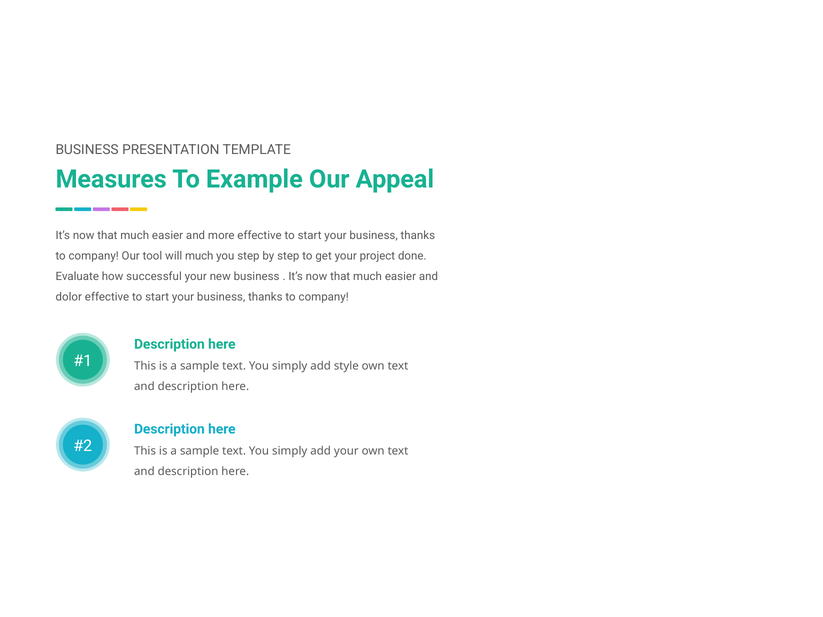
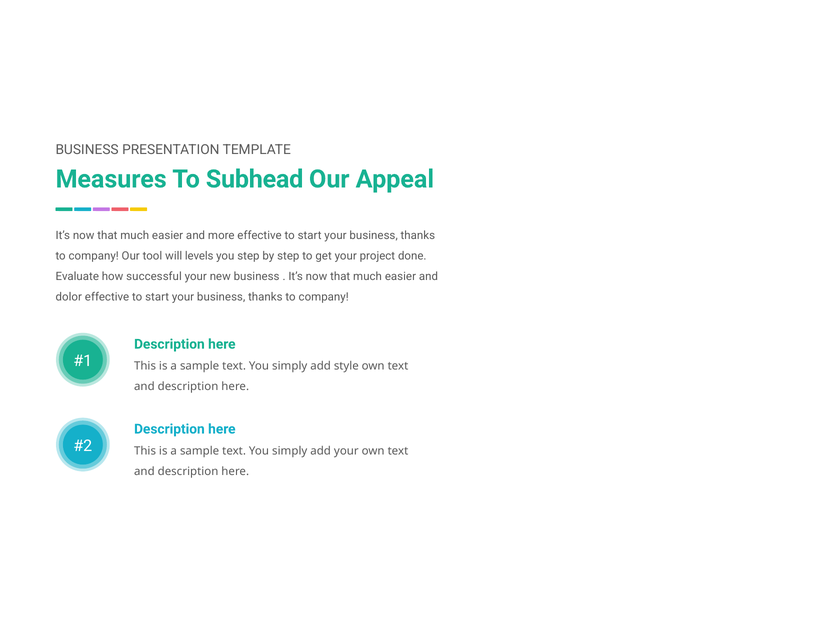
Example: Example -> Subhead
will much: much -> levels
